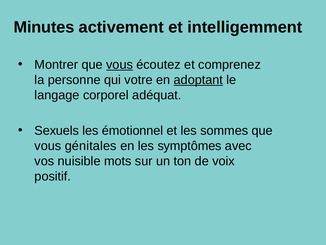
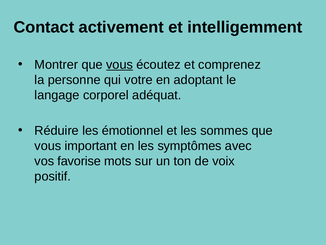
Minutes: Minutes -> Contact
adoptant underline: present -> none
Sexuels: Sexuels -> Réduire
génitales: génitales -> important
nuisible: nuisible -> favorise
